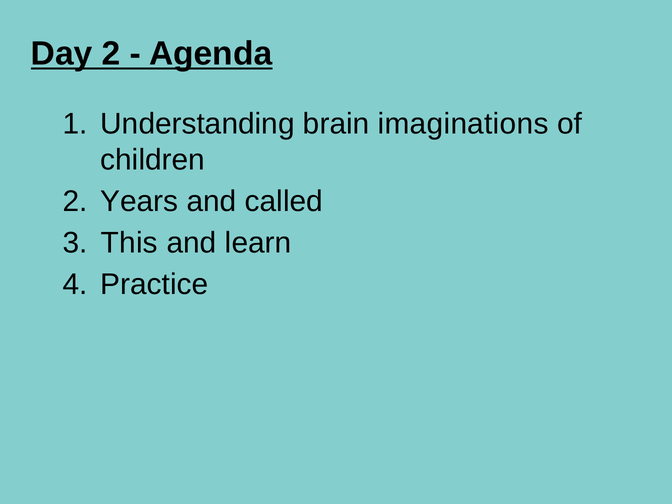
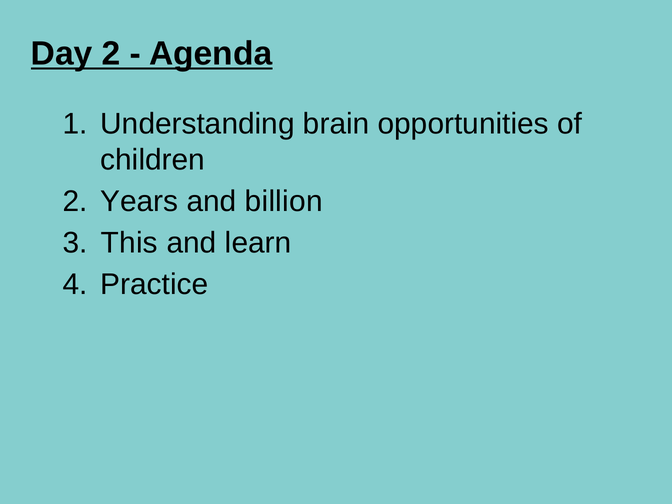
imaginations: imaginations -> opportunities
called: called -> billion
